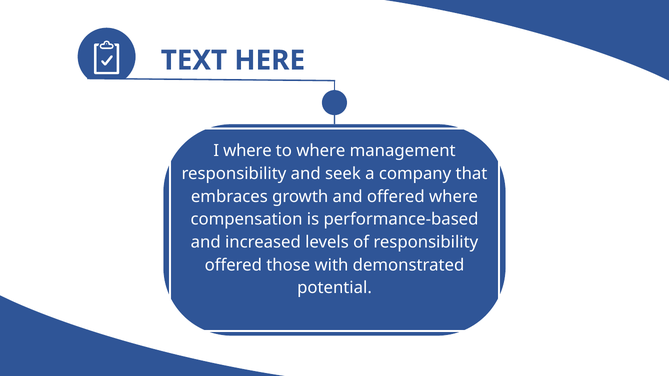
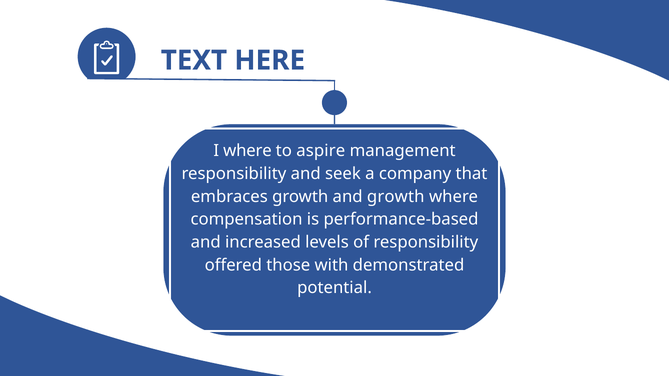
to where: where -> aspire
and offered: offered -> growth
